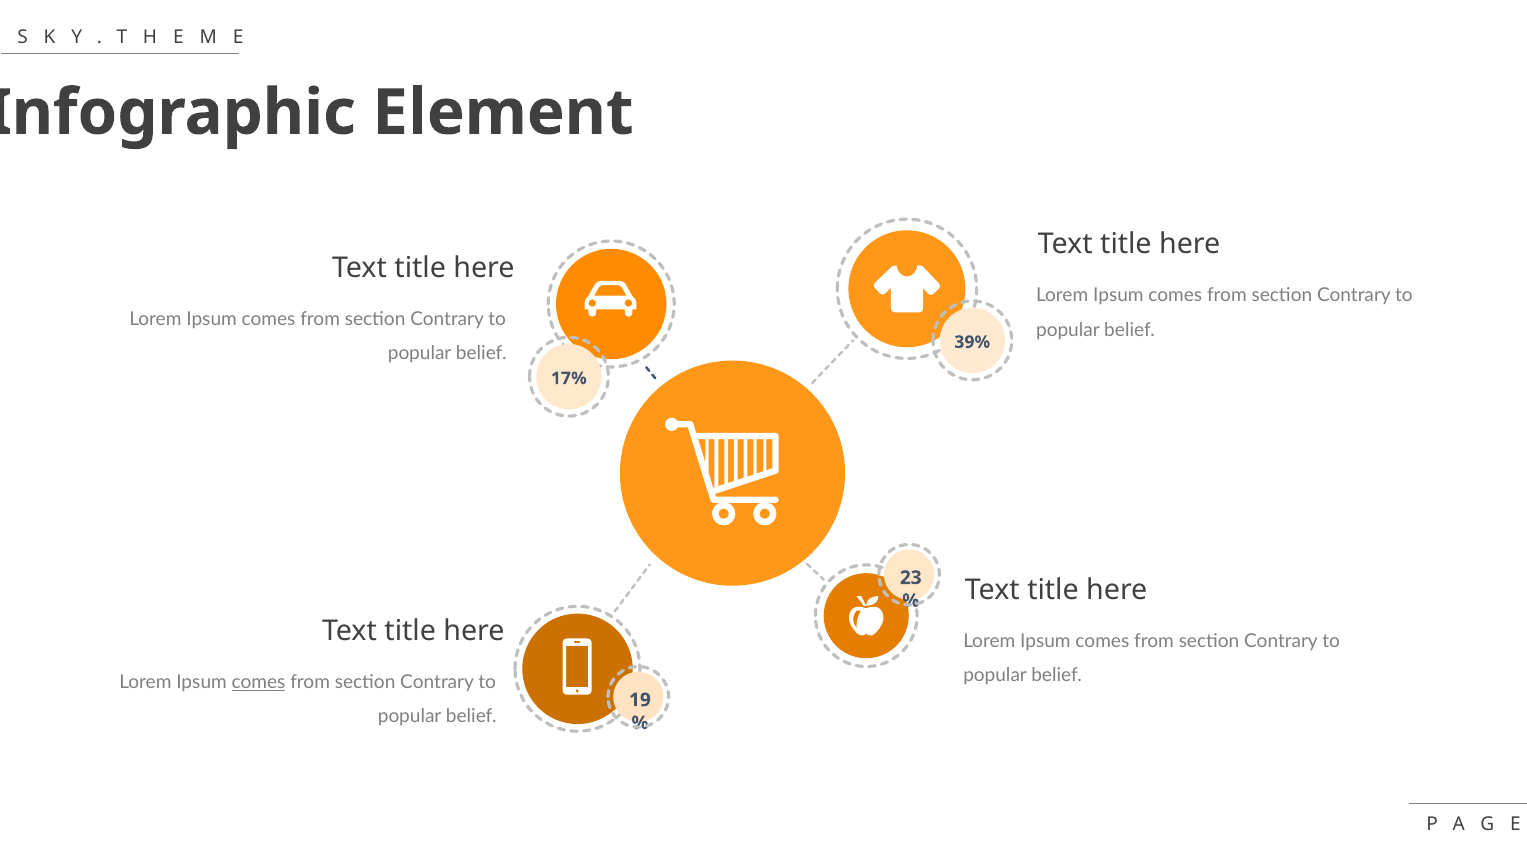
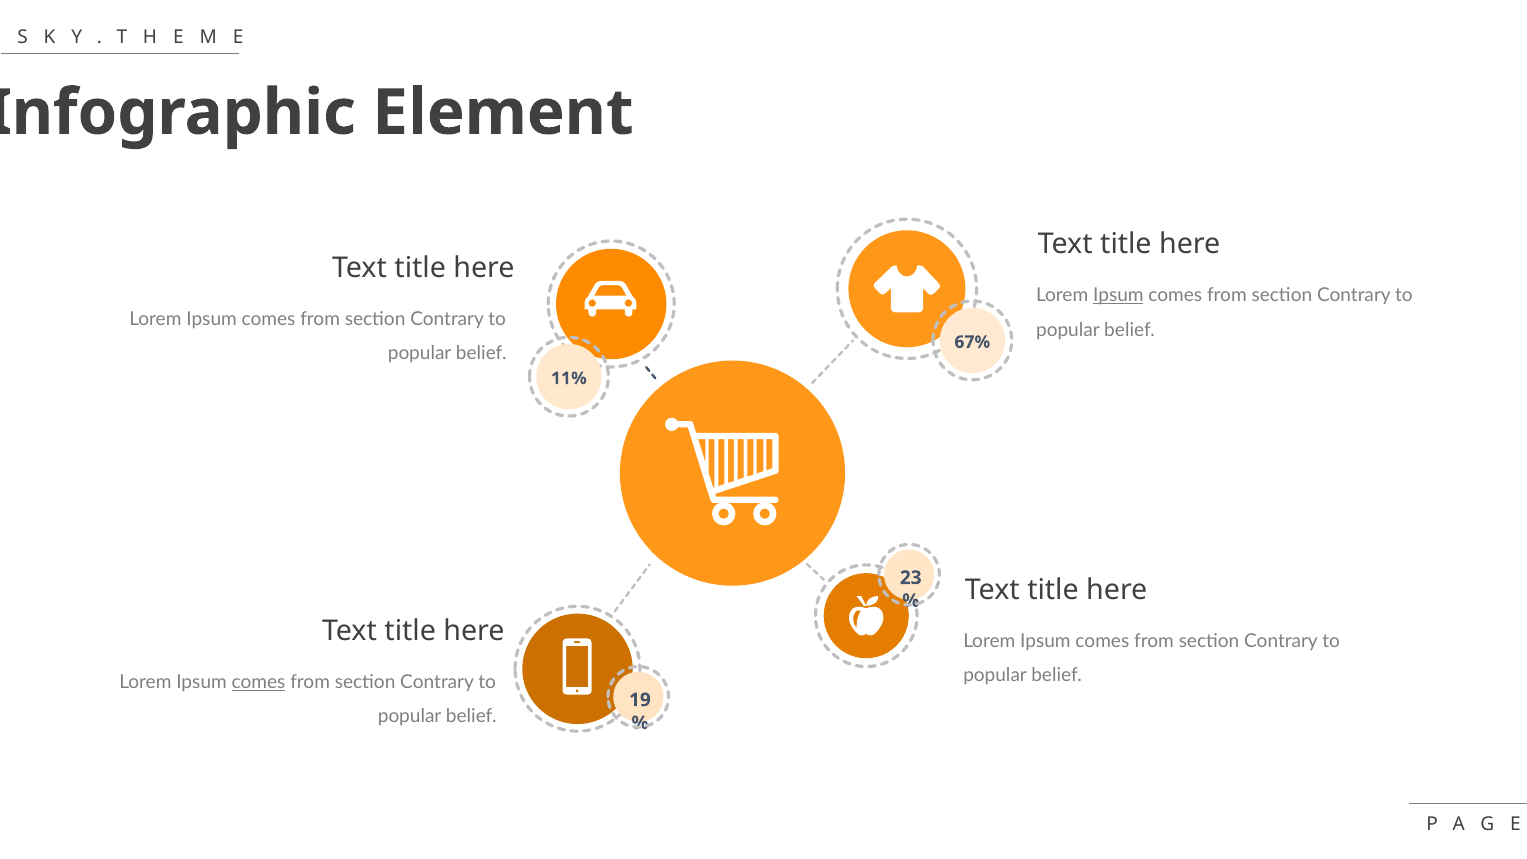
Ipsum at (1118, 296) underline: none -> present
39%: 39% -> 67%
17%: 17% -> 11%
